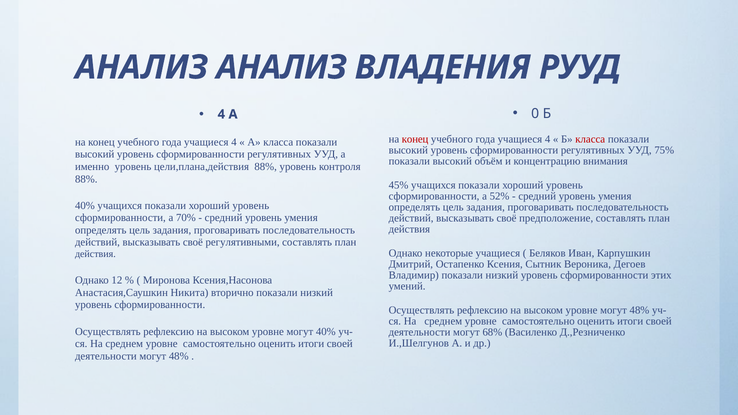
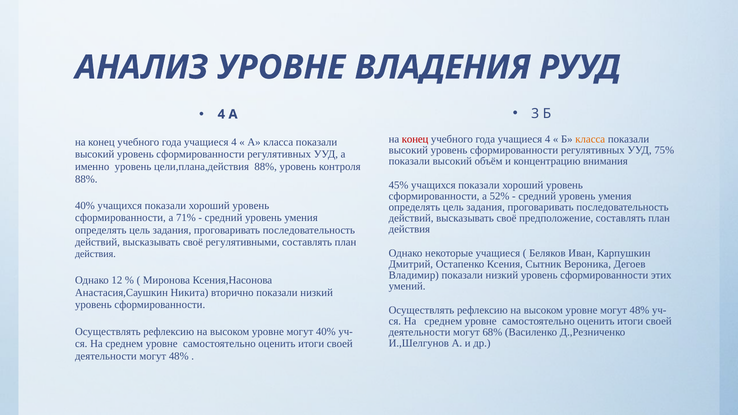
АНАЛИЗ АНАЛИЗ: АНАЛИЗ -> УРОВНЕ
0: 0 -> 3
класса at (590, 139) colour: red -> orange
70%: 70% -> 71%
